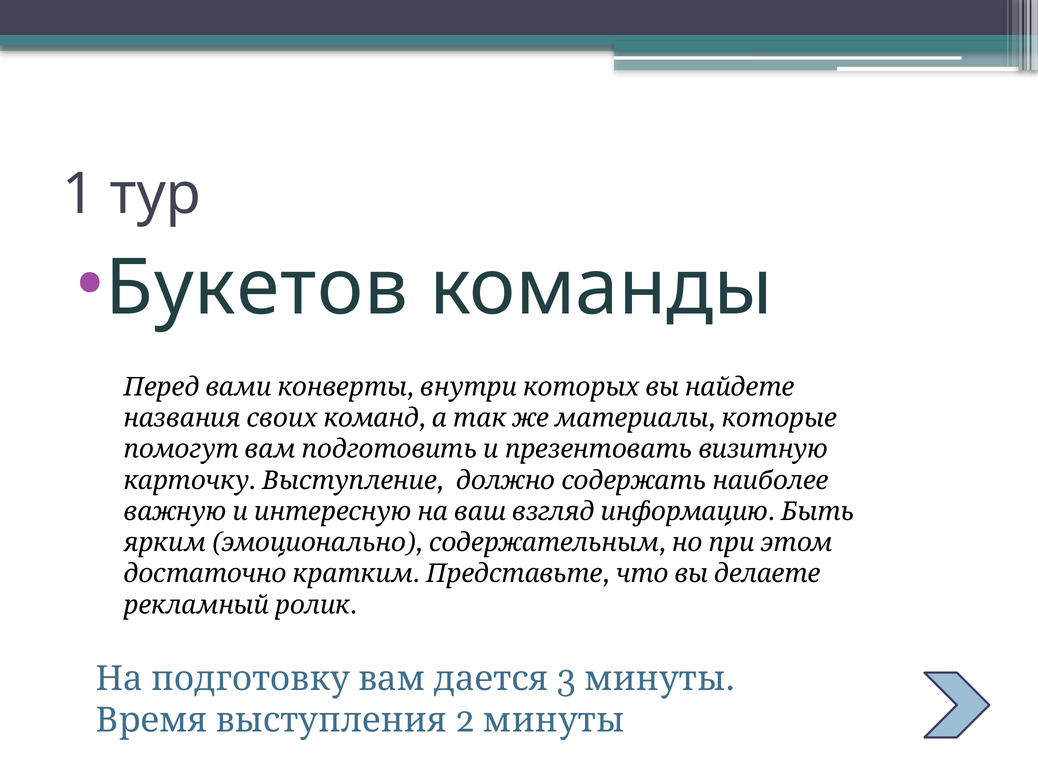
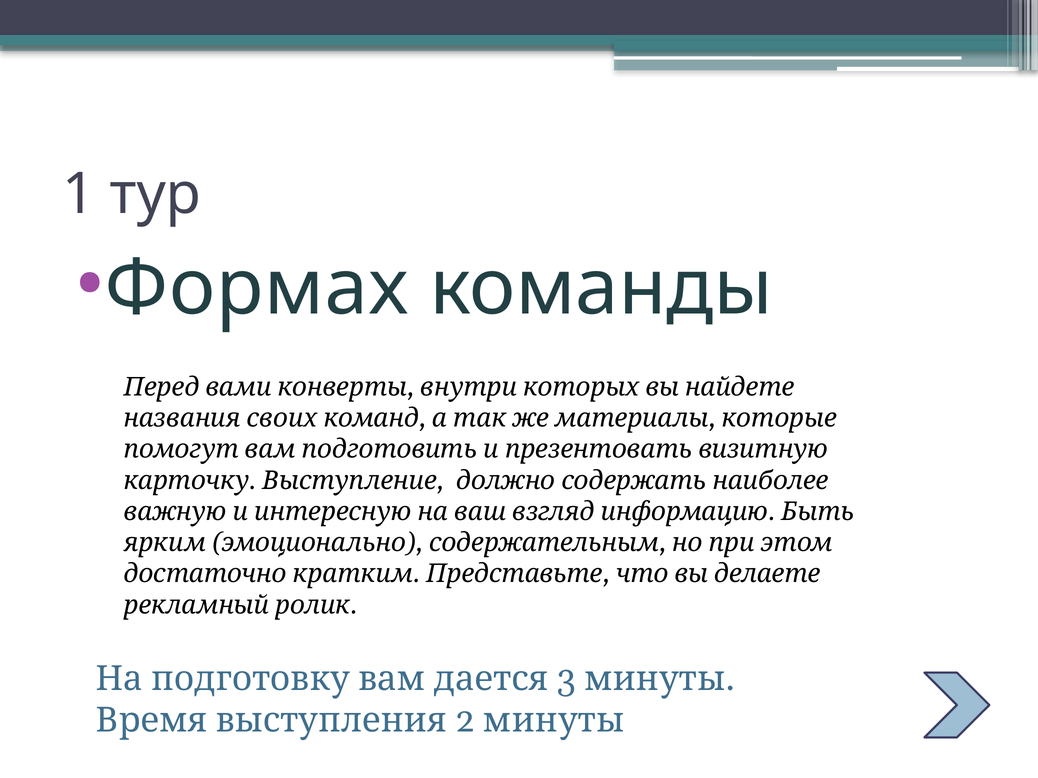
Букетов: Букетов -> Формах
